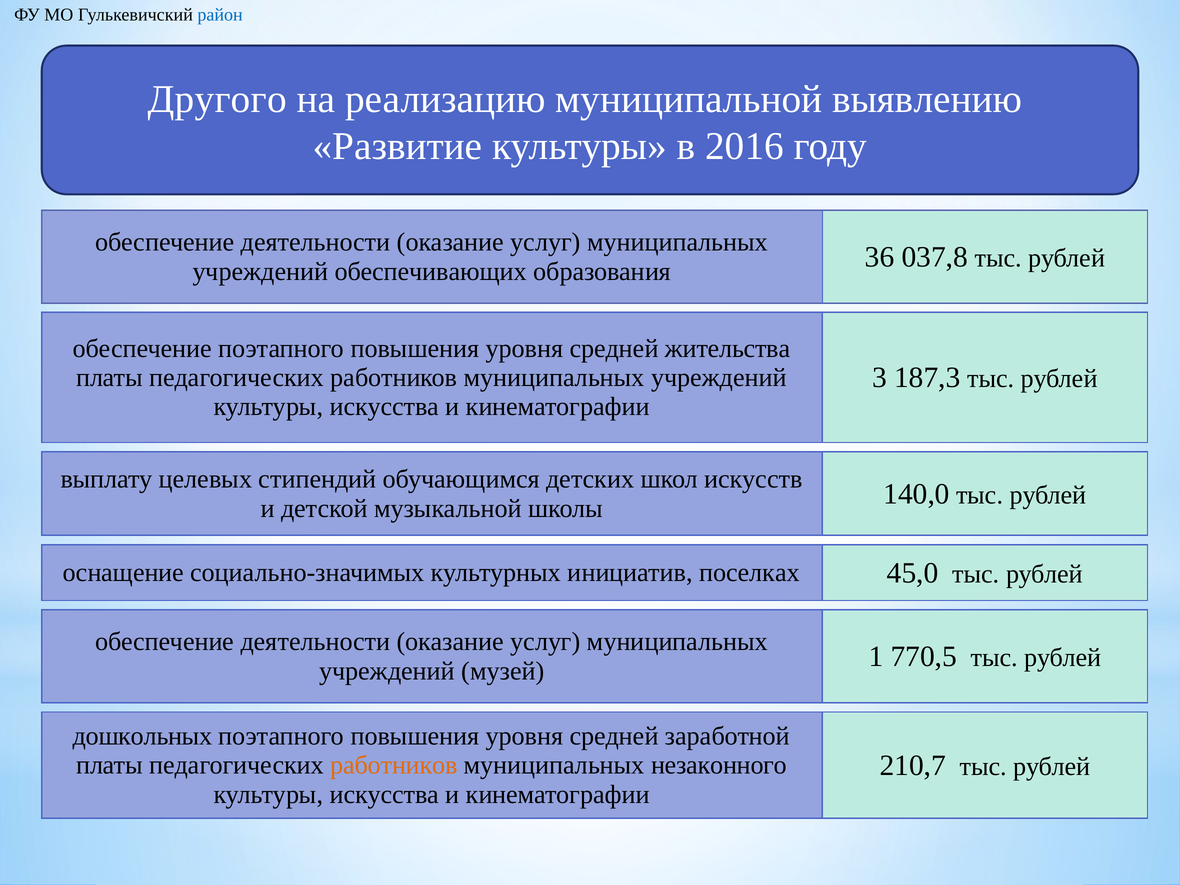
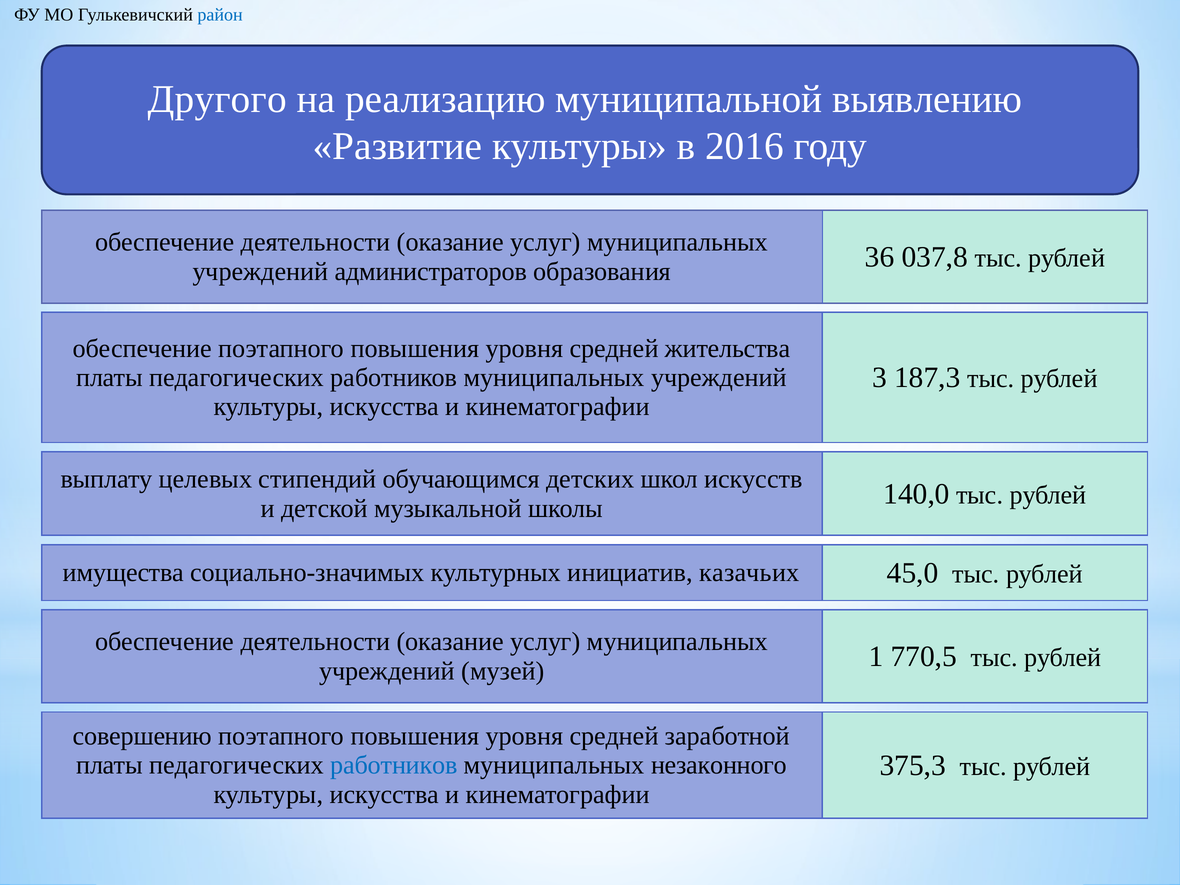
обеспечивающих: обеспечивающих -> администраторов
оснащение: оснащение -> имущества
поселках: поселках -> казачьих
дошкольных: дошкольных -> совершению
210,7: 210,7 -> 375,3
работников at (394, 765) colour: orange -> blue
